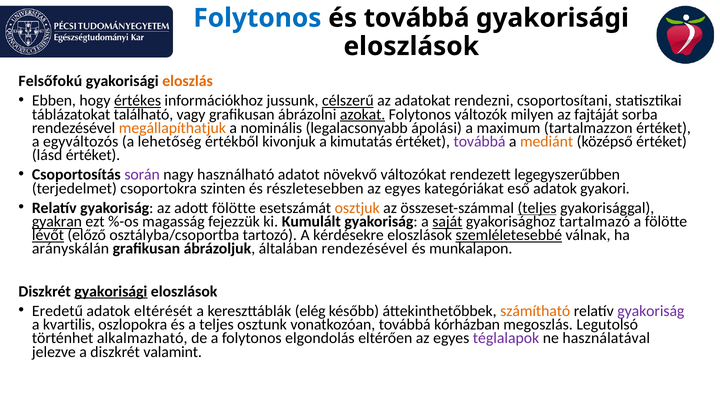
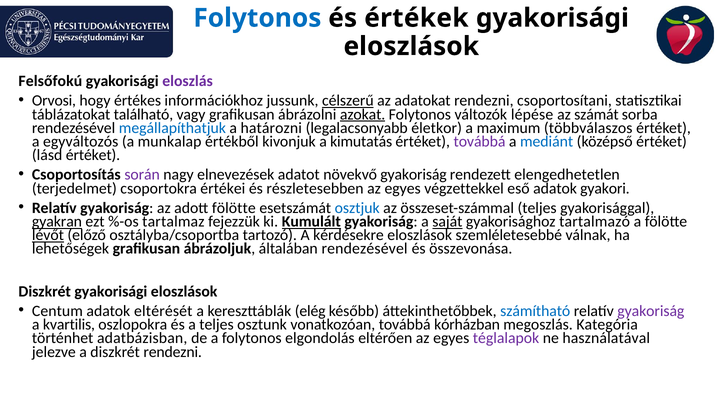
és továbbá: továbbá -> értékek
eloszlás colour: orange -> purple
Ebben: Ebben -> Orvosi
értékes underline: present -> none
milyen: milyen -> lépése
fajtáját: fajtáját -> számát
megállapíthatjuk colour: orange -> blue
nominális: nominális -> határozni
ápolási: ápolási -> életkor
tartalmazzon: tartalmazzon -> többválaszos
lehetőség: lehetőség -> munkalap
mediánt colour: orange -> blue
használható: használható -> elnevezések
növekvő változókat: változókat -> gyakoriság
legegyszerűbben: legegyszerűbben -> elengedhetetlen
szinten: szinten -> értékei
kategóriákat: kategóriákat -> végzettekkel
osztjuk colour: orange -> blue
teljes at (537, 208) underline: present -> none
magasság: magasság -> tartalmaz
Kumulált underline: none -> present
szemléletesebbé underline: present -> none
arányskálán: arányskálán -> lehetőségek
munkalapon: munkalapon -> összevonása
gyakorisági at (111, 291) underline: present -> none
Eredetű: Eredetű -> Centum
számítható colour: orange -> blue
Legutolsó: Legutolsó -> Kategória
alkalmazható: alkalmazható -> adatbázisban
diszkrét valamint: valamint -> rendezni
